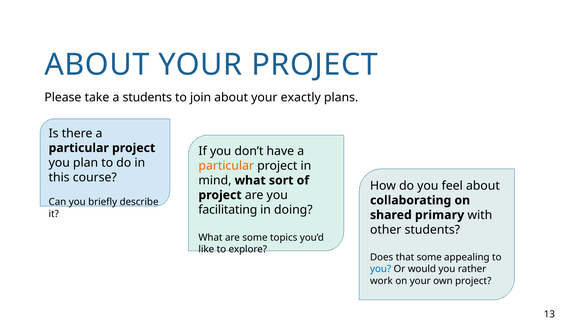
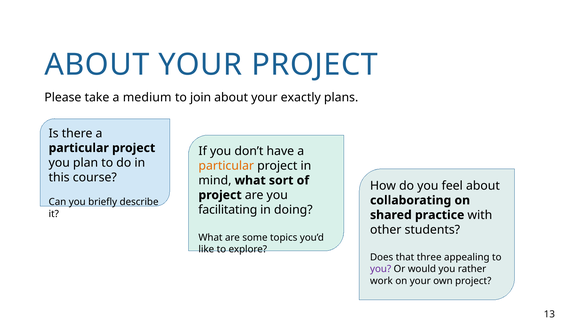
a students: students -> medium
primary: primary -> practice
that some: some -> three
you at (381, 269) colour: blue -> purple
